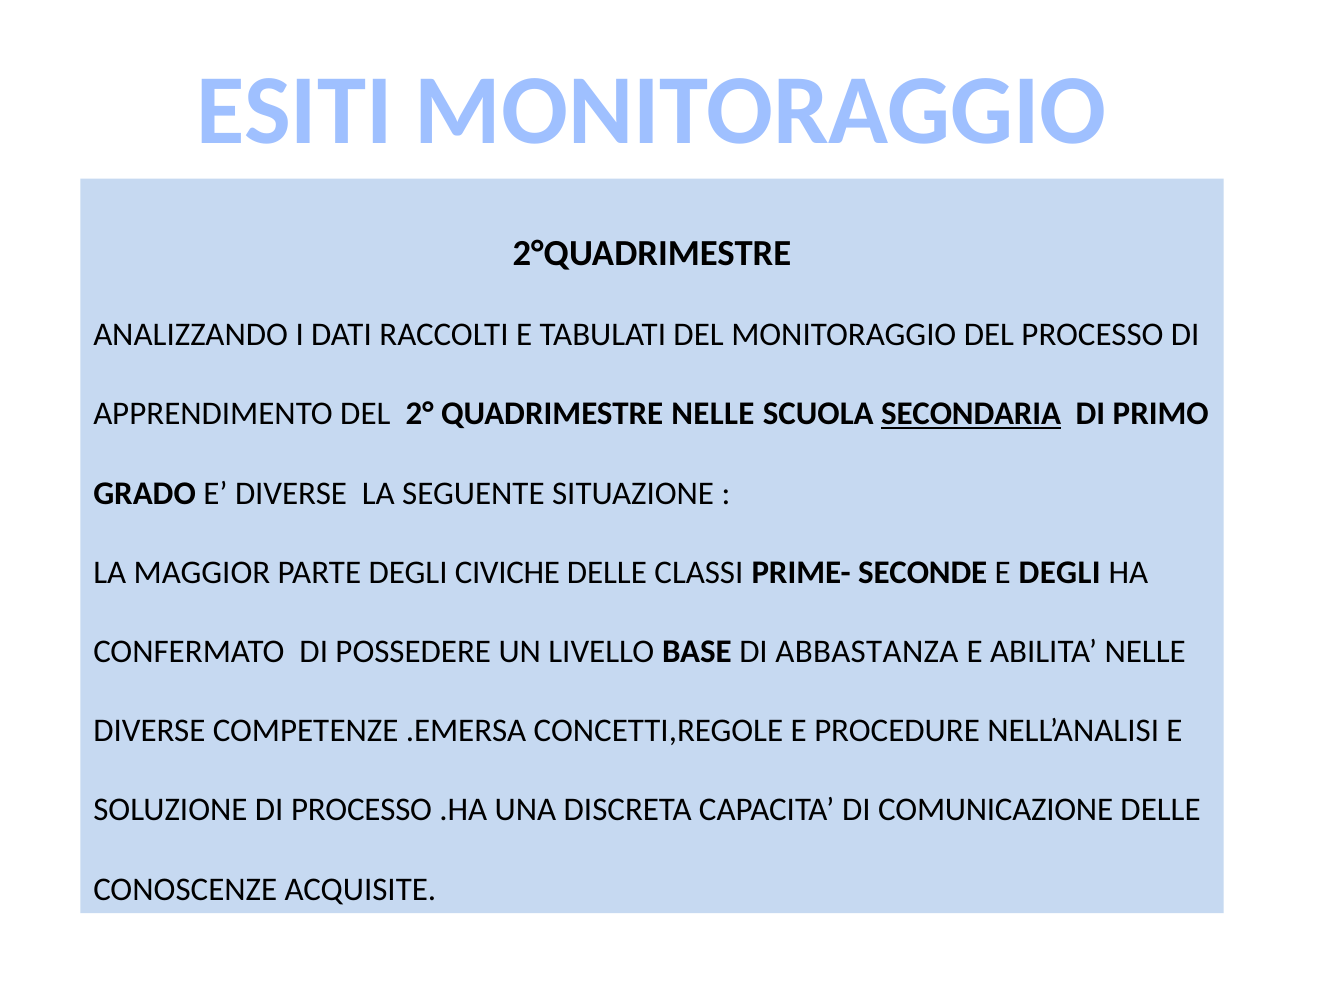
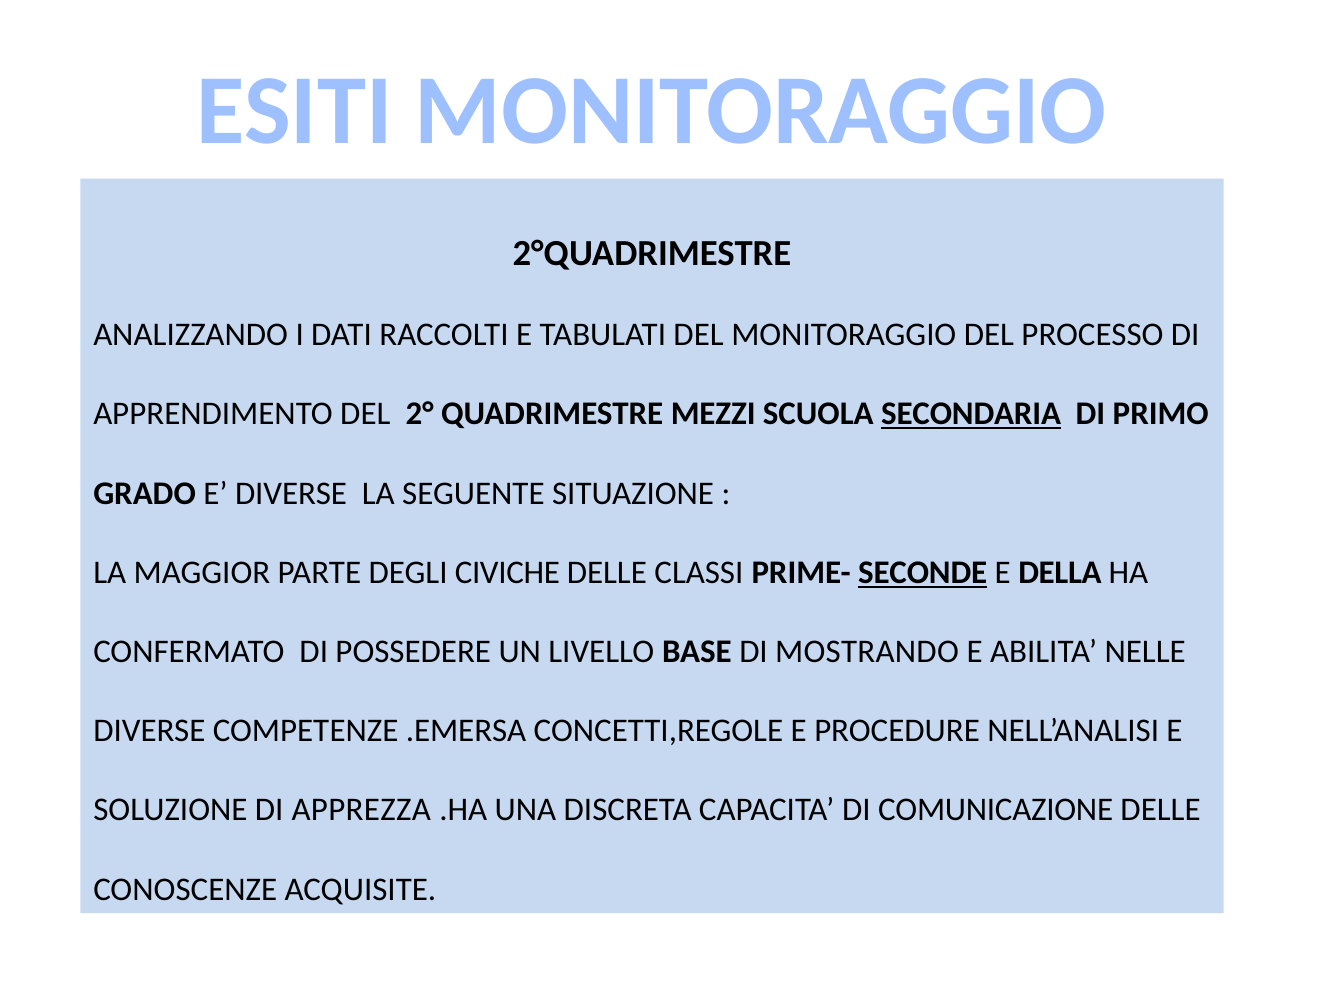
QUADRIMESTRE NELLE: NELLE -> MEZZI
SECONDE underline: none -> present
E DEGLI: DEGLI -> DELLA
ABBASTANZA: ABBASTANZA -> MOSTRANDO
DI PROCESSO: PROCESSO -> APPREZZA
